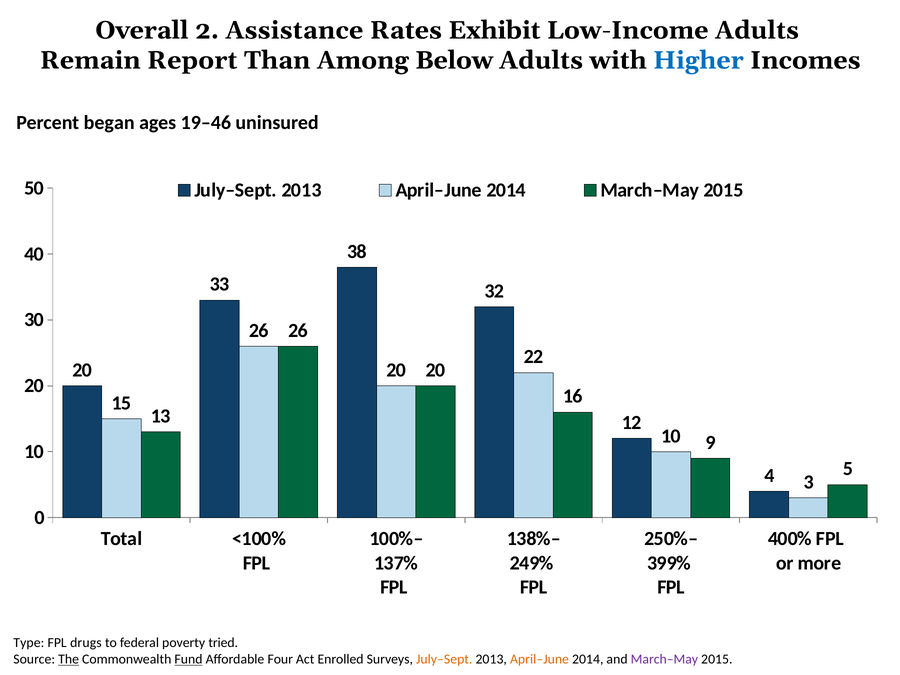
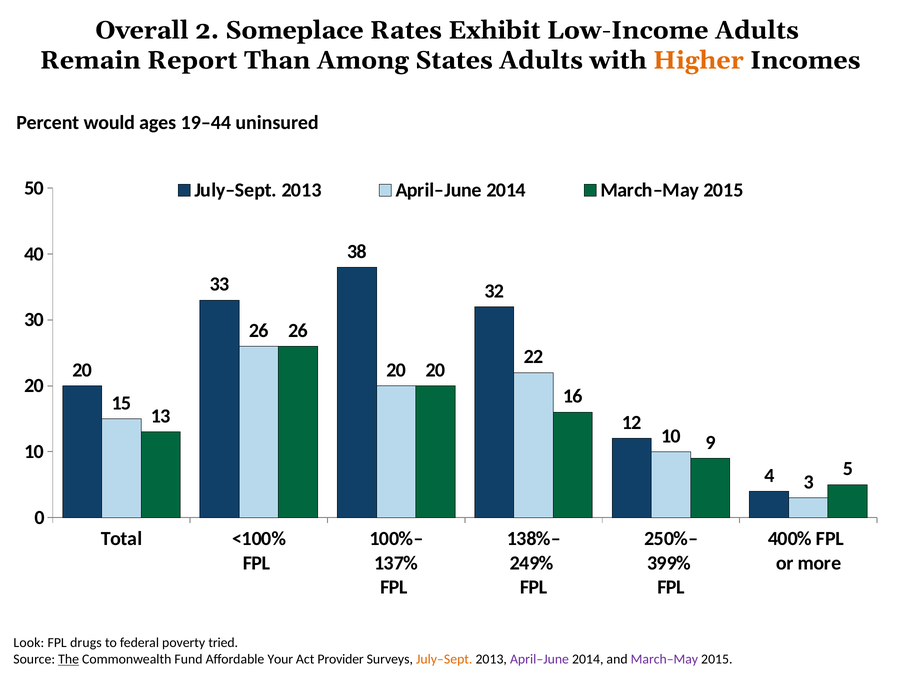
Assistance: Assistance -> Someplace
Below: Below -> States
Higher colour: blue -> orange
began: began -> would
19–46: 19–46 -> 19–44
Type: Type -> Look
Fund underline: present -> none
Four: Four -> Your
Enrolled: Enrolled -> Provider
April–June at (539, 659) colour: orange -> purple
